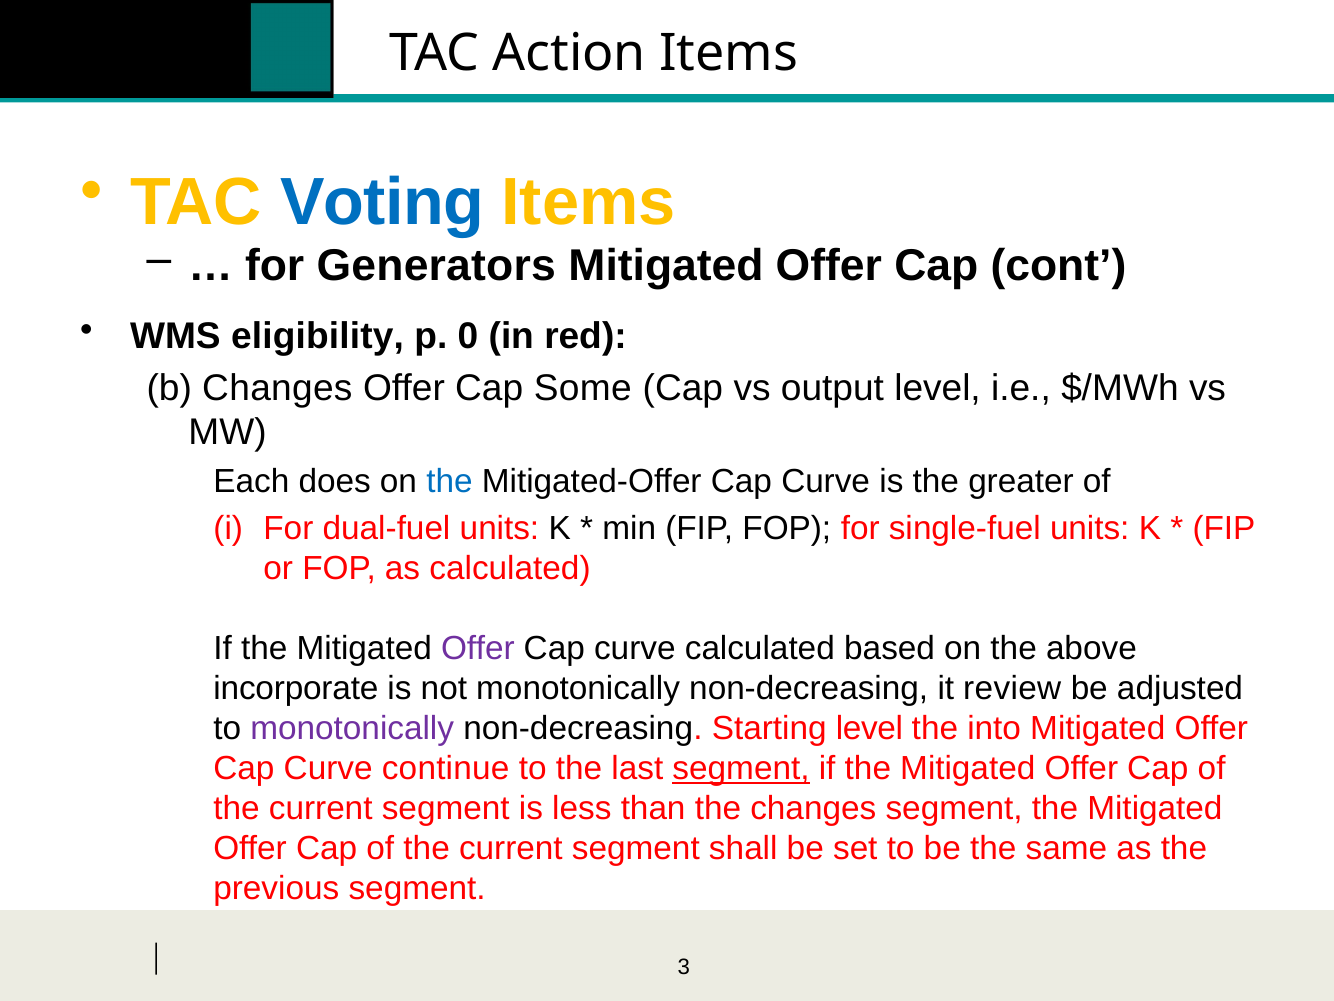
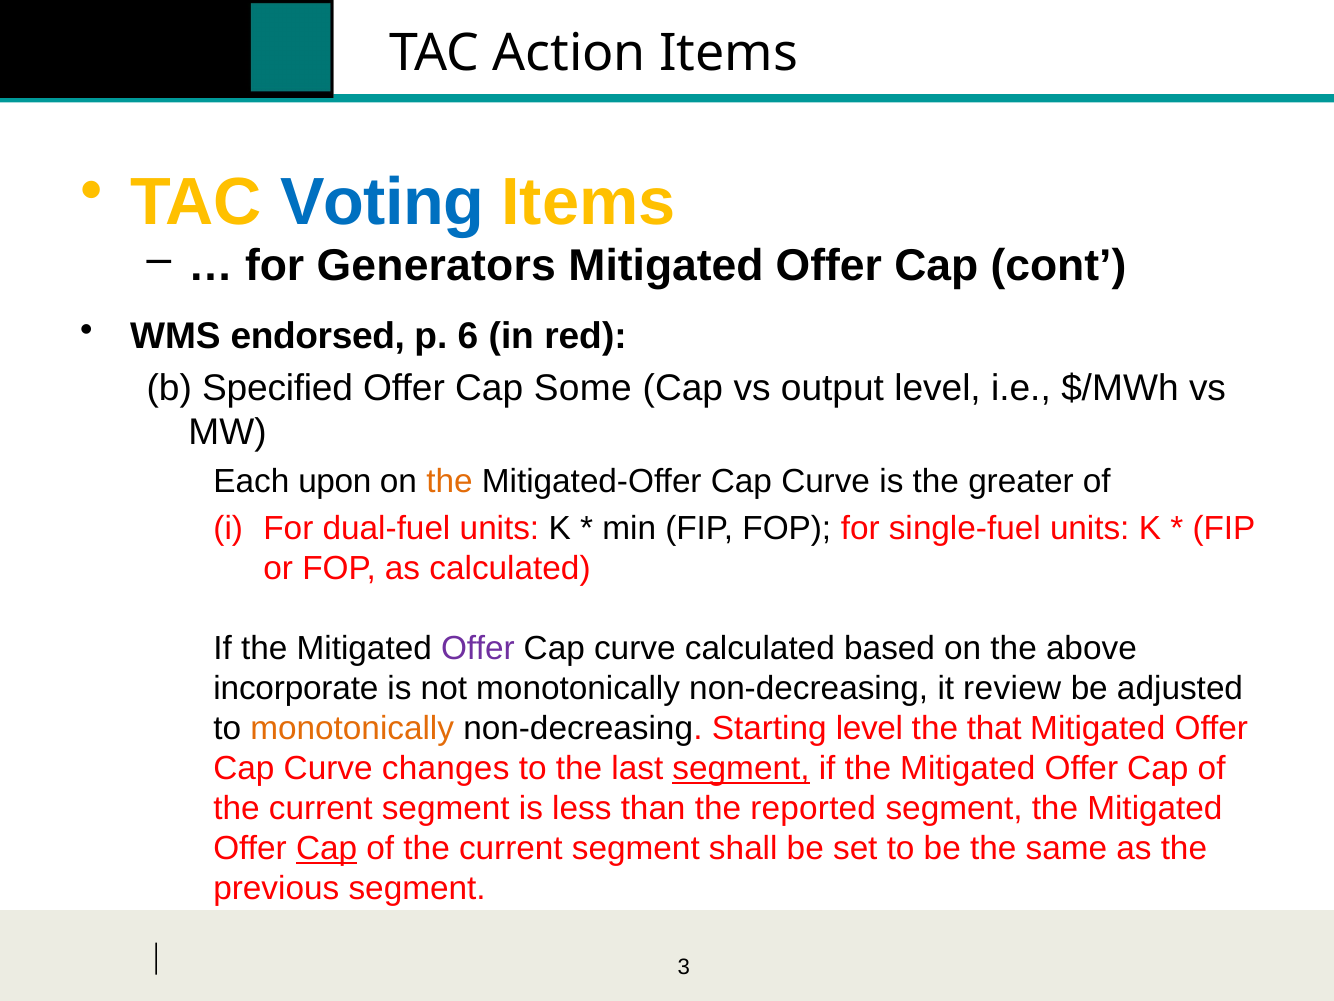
eligibility: eligibility -> endorsed
0: 0 -> 6
b Changes: Changes -> Specified
does: does -> upon
the at (450, 481) colour: blue -> orange
monotonically at (352, 728) colour: purple -> orange
into: into -> that
continue: continue -> changes
the changes: changes -> reported
Cap at (327, 848) underline: none -> present
